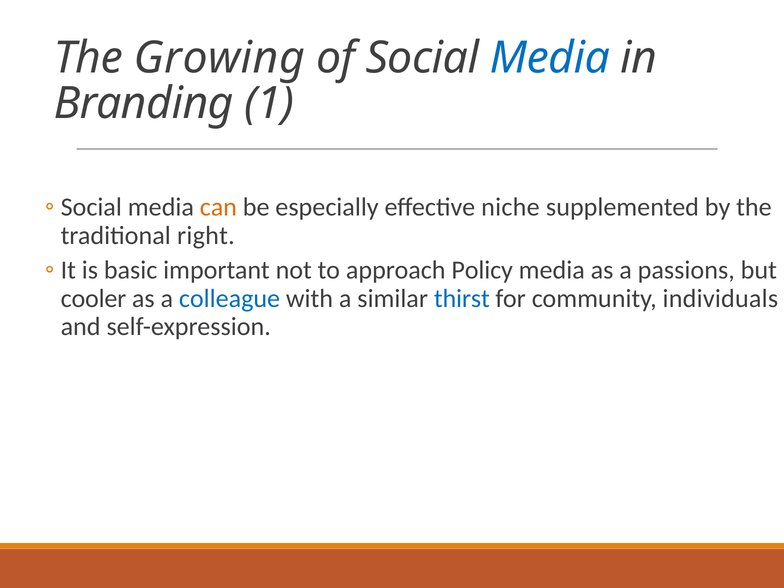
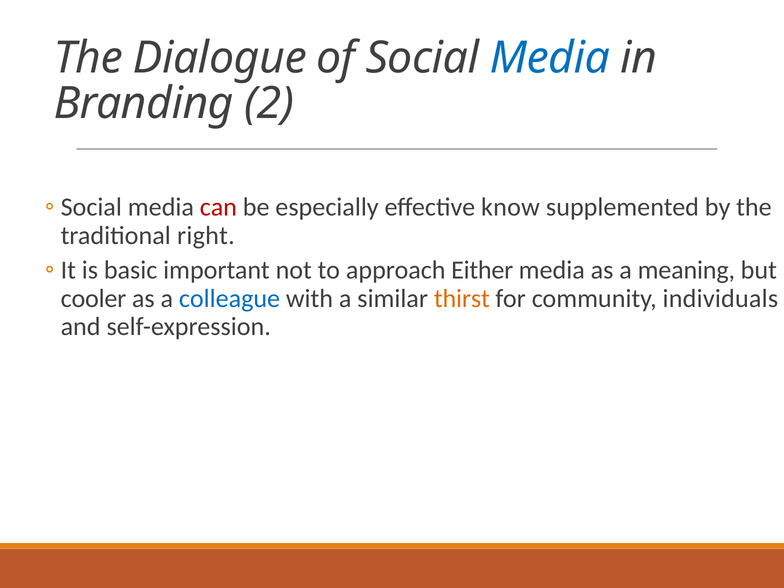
Growing: Growing -> Dialogue
1: 1 -> 2
can colour: orange -> red
niche: niche -> know
Policy: Policy -> Either
passions: passions -> meaning
thirst colour: blue -> orange
